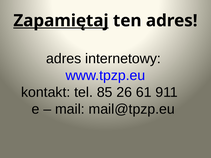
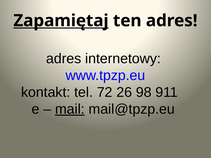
85: 85 -> 72
61: 61 -> 98
mail underline: none -> present
